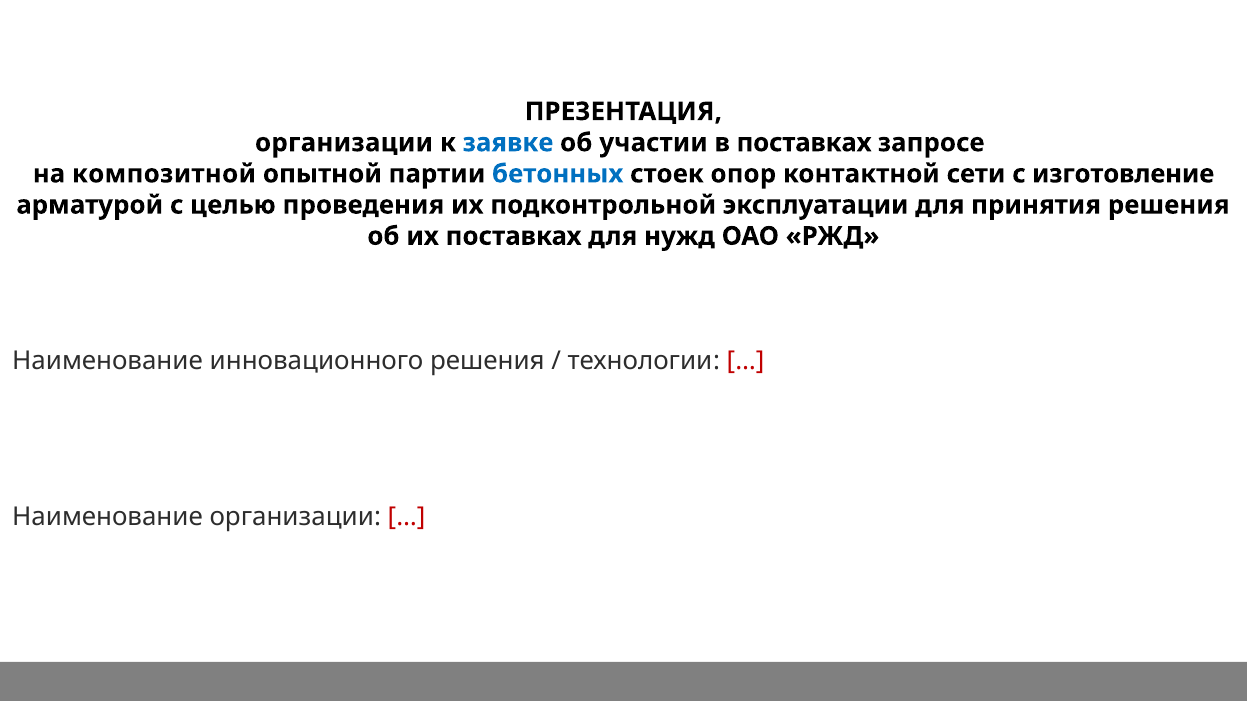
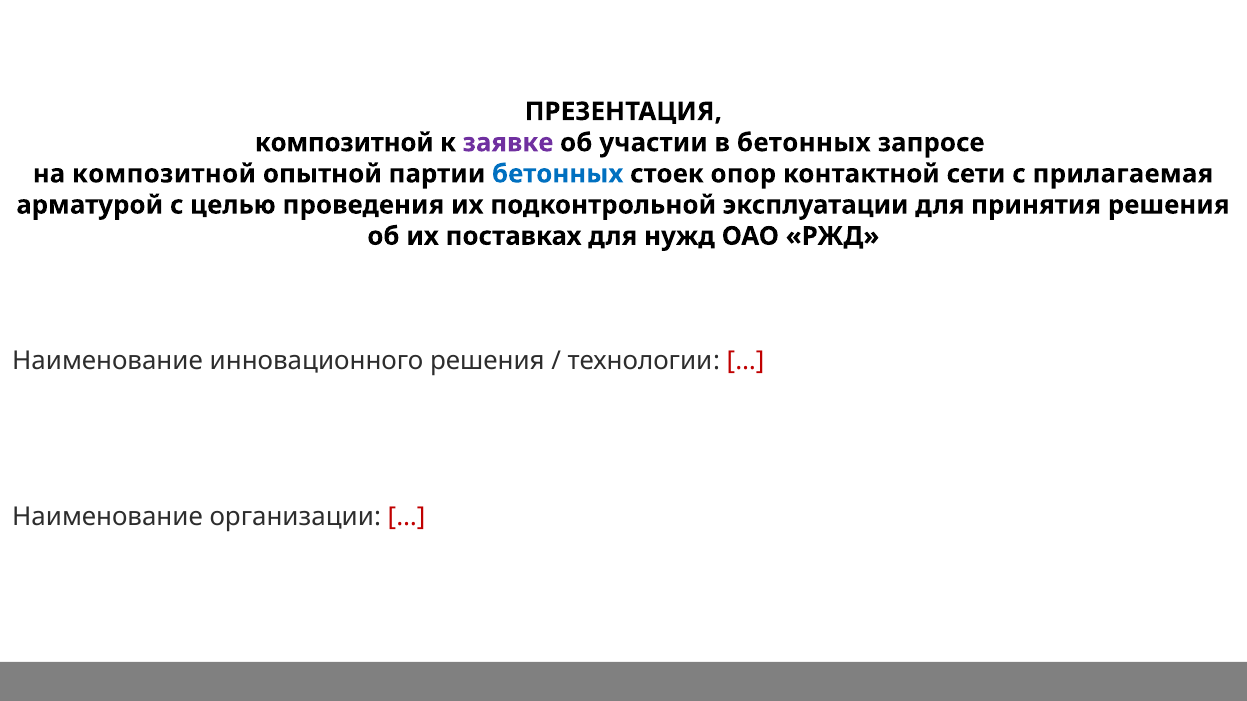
организации at (344, 143): организации -> композитной
заявке colour: blue -> purple
в поставках: поставках -> бетонных
изготовление: изготовление -> прилагаемая
